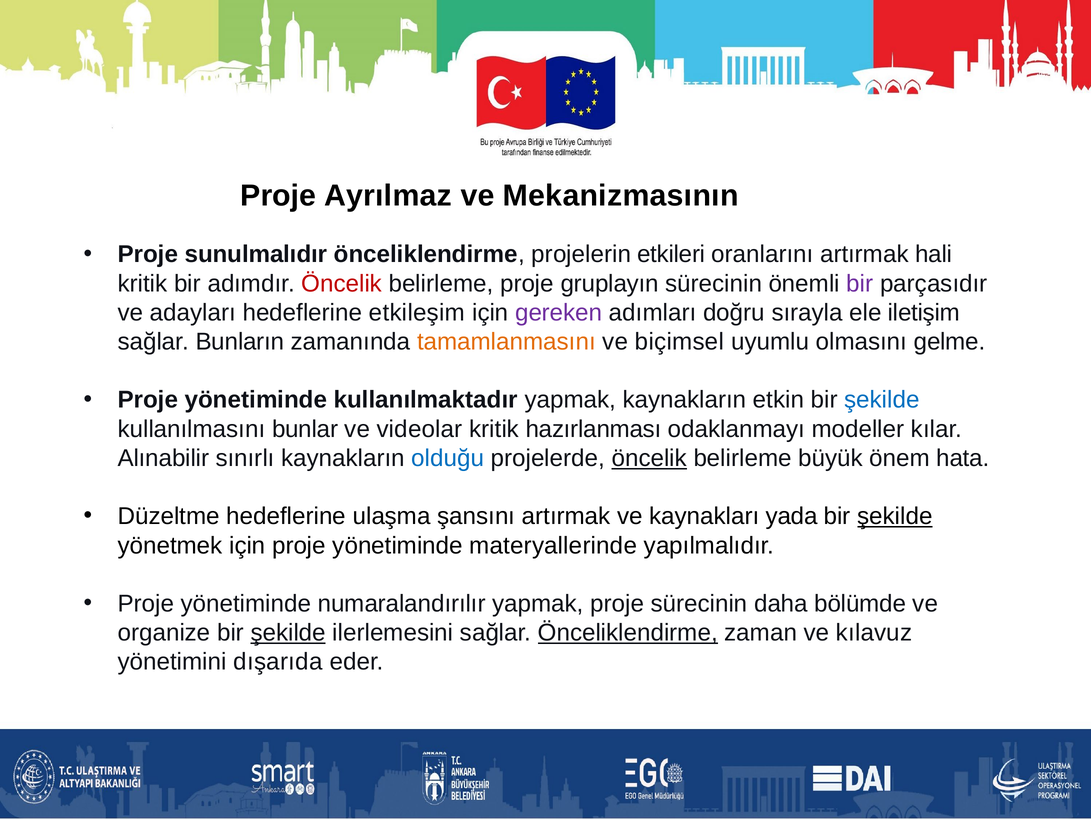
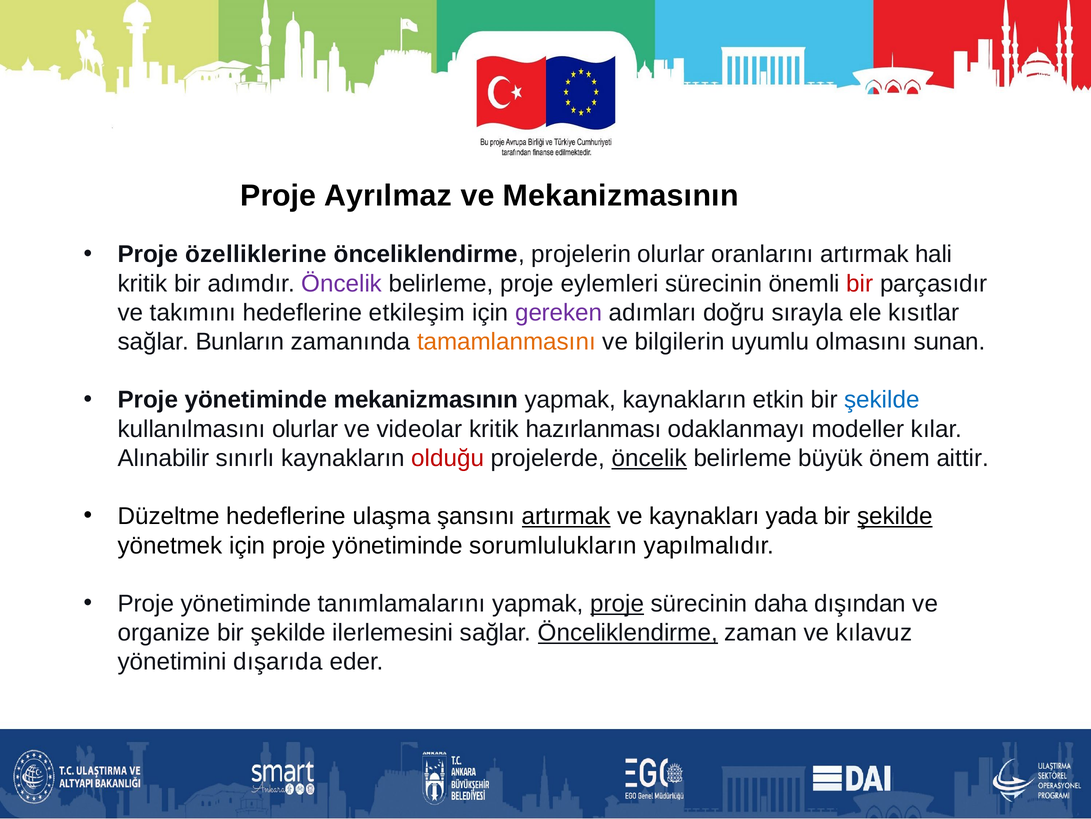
sunulmalıdır: sunulmalıdır -> özelliklerine
projelerin etkileri: etkileri -> olurlar
Öncelik at (342, 283) colour: red -> purple
gruplayın: gruplayın -> eylemleri
bir at (860, 283) colour: purple -> red
adayları: adayları -> takımını
iletişim: iletişim -> kısıtlar
biçimsel: biçimsel -> bilgilerin
gelme: gelme -> sunan
yönetiminde kullanılmaktadır: kullanılmaktadır -> mekanizmasının
kullanılmasını bunlar: bunlar -> olurlar
olduğu colour: blue -> red
hata: hata -> aittir
artırmak at (566, 516) underline: none -> present
materyallerinde: materyallerinde -> sorumlulukların
numaralandırılır: numaralandırılır -> tanımlamalarını
proje at (617, 603) underline: none -> present
bölümde: bölümde -> dışından
şekilde at (288, 632) underline: present -> none
